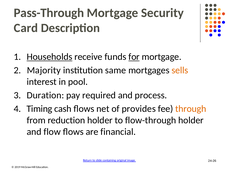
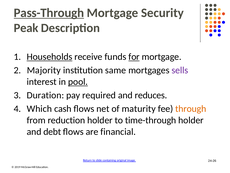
Pass-Through underline: none -> present
Card: Card -> Peak
sells colour: orange -> purple
pool underline: none -> present
process: process -> reduces
Timing: Timing -> Which
provides: provides -> maturity
flow-through: flow-through -> time-through
flow: flow -> debt
